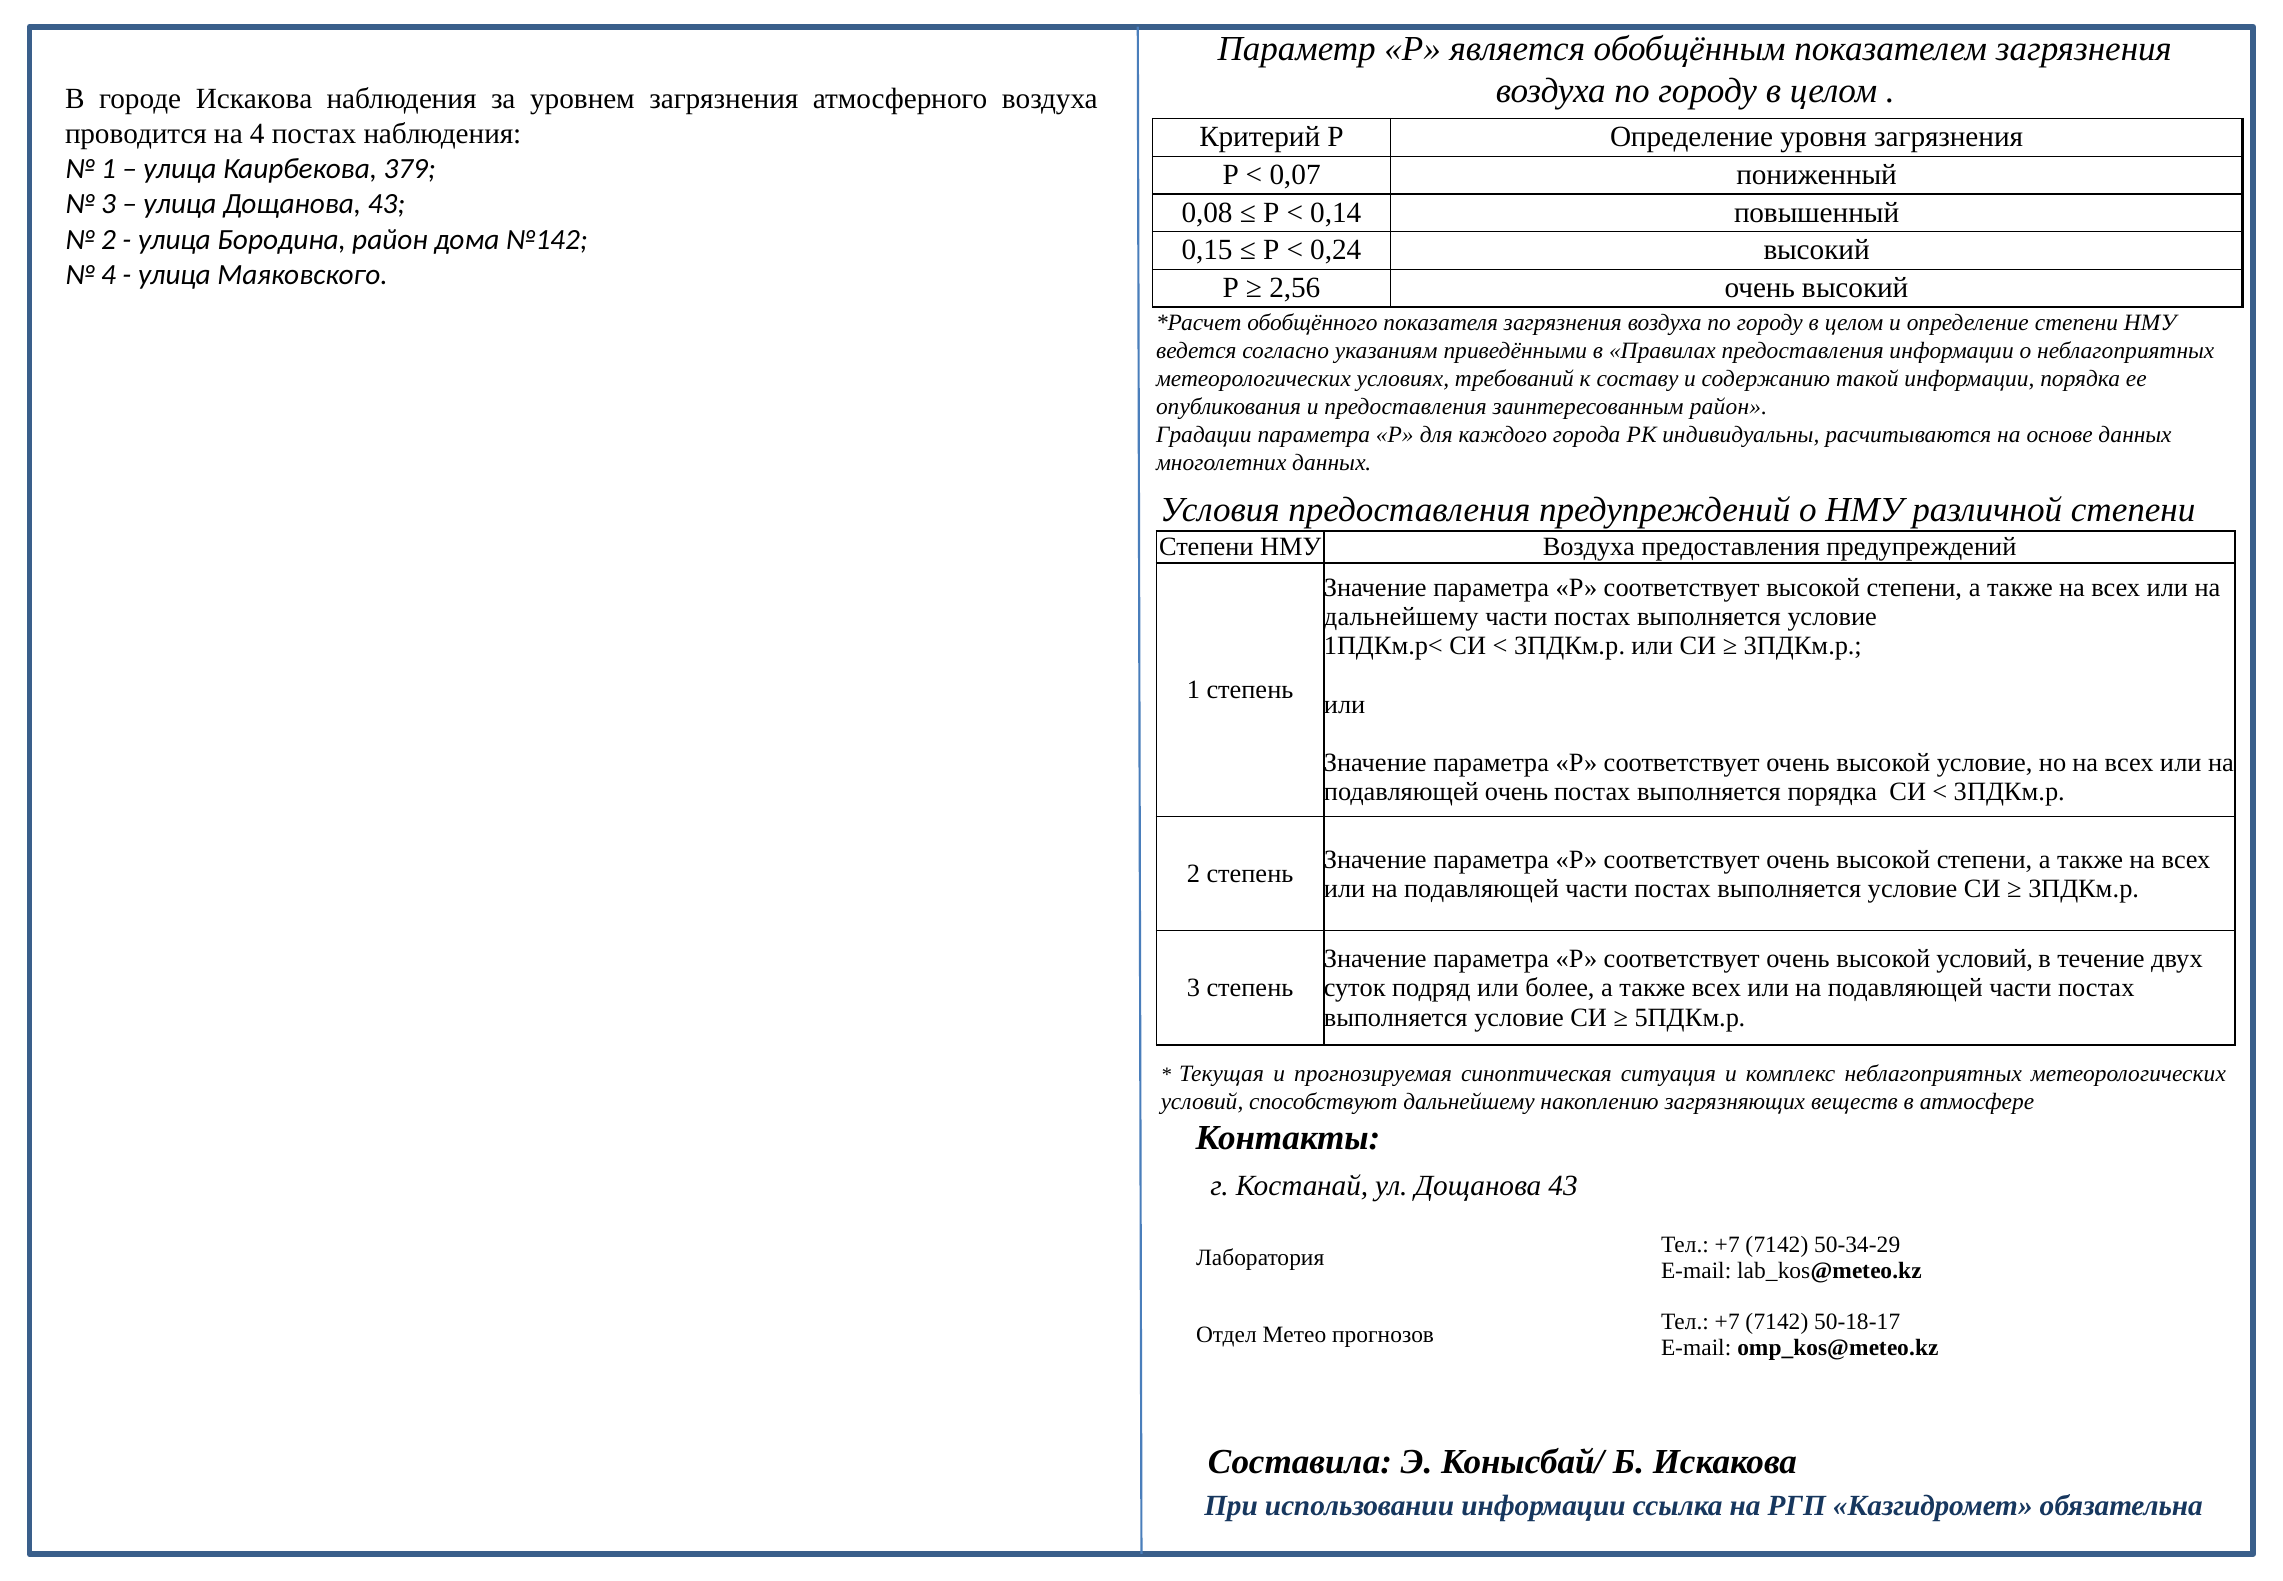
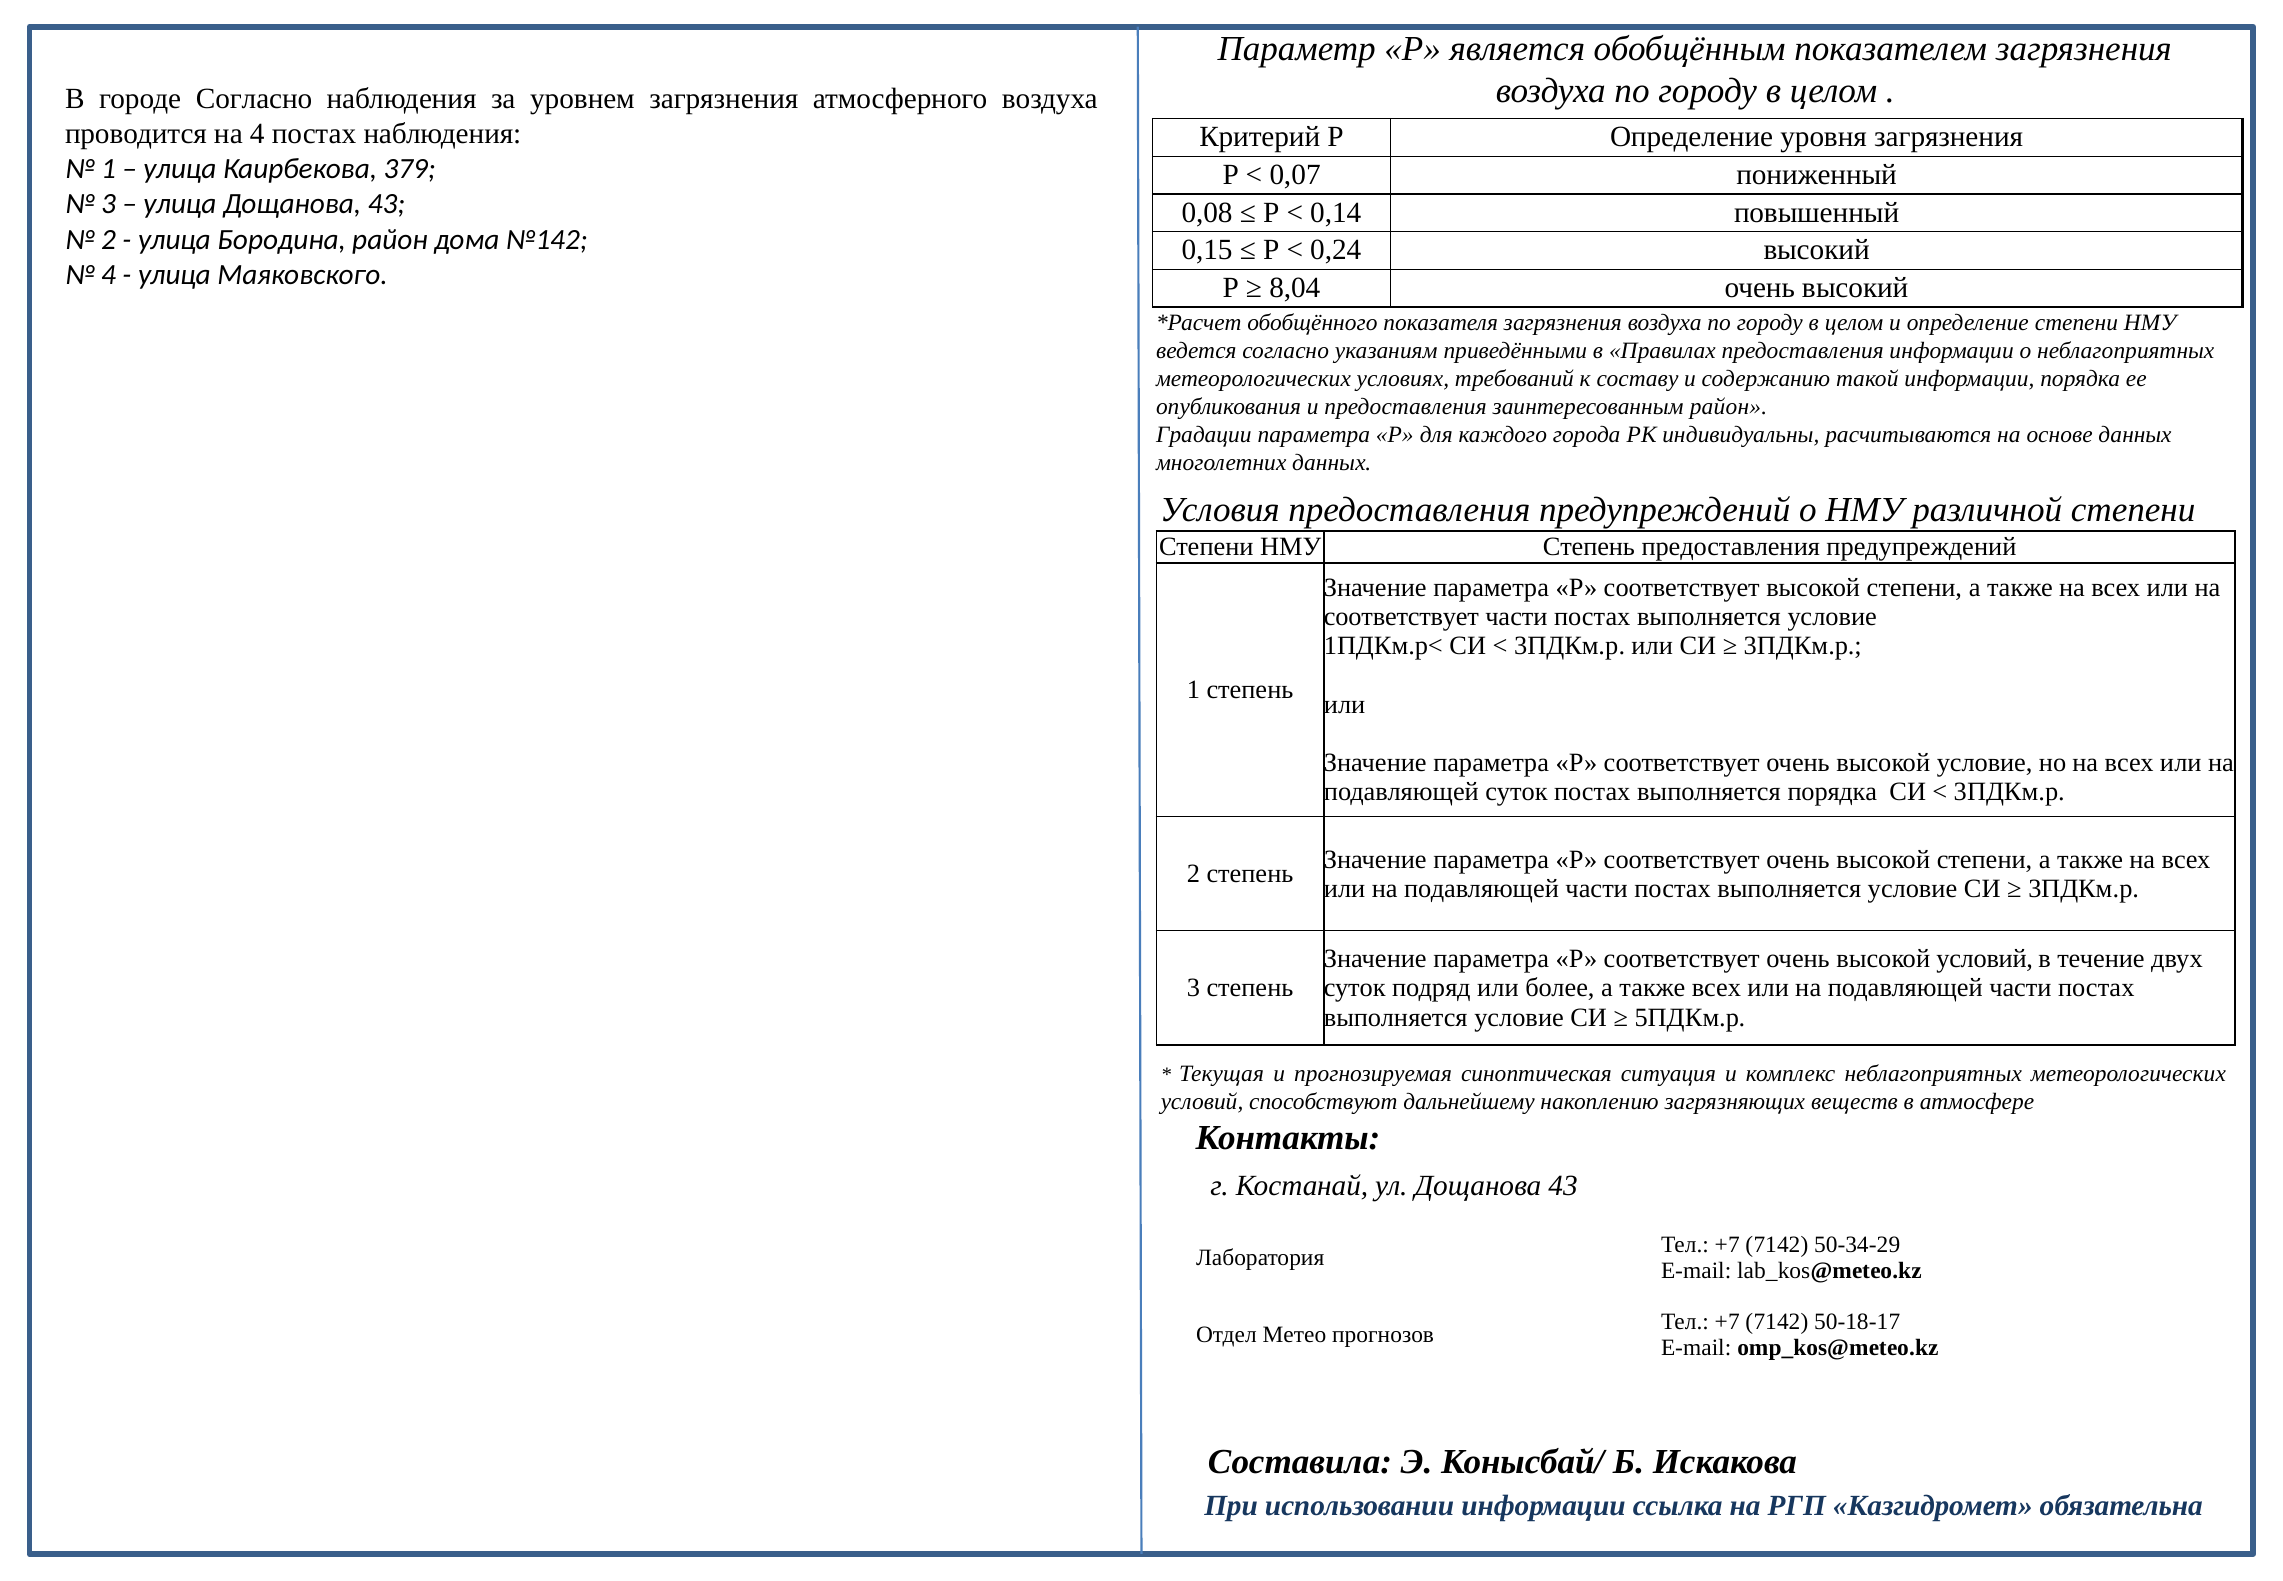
городе Искакова: Искакова -> Согласно
2,56: 2,56 -> 8,04
НМУ Воздуха: Воздуха -> Степень
дальнейшему at (1401, 617): дальнейшему -> соответствует
подавляющей очень: очень -> суток
